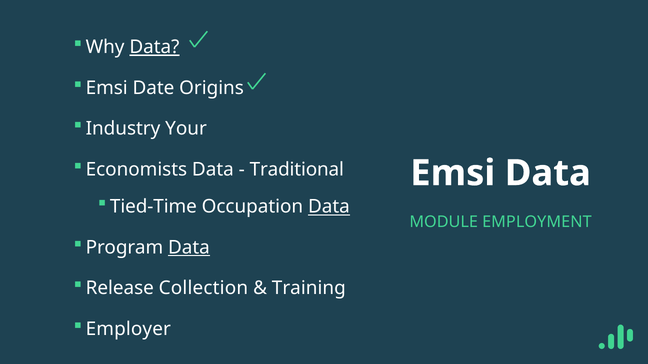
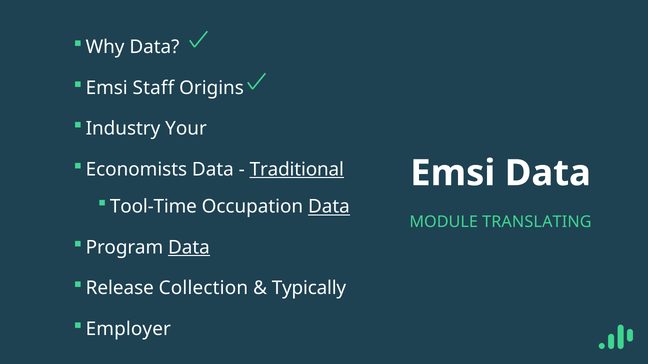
Data at (154, 47) underline: present -> none
Date: Date -> Staff
Traditional underline: none -> present
Tied-Time: Tied-Time -> Tool-Time
EMPLOYMENT: EMPLOYMENT -> TRANSLATING
Training: Training -> Typically
